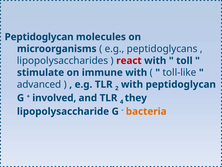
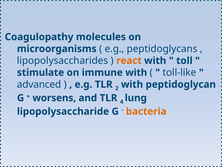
Peptidoglycan at (39, 37): Peptidoglycan -> Coagulopathy
react colour: red -> orange
involved: involved -> worsens
they: they -> lung
